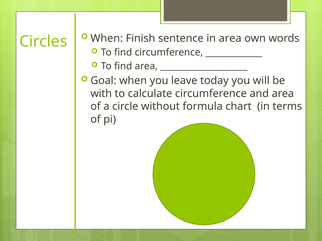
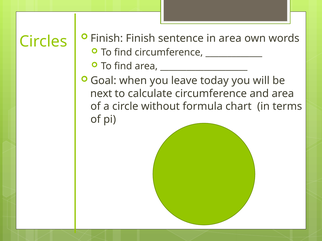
When at (107, 38): When -> Finish
with: with -> next
